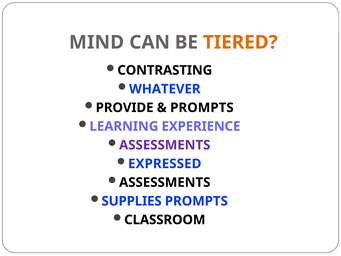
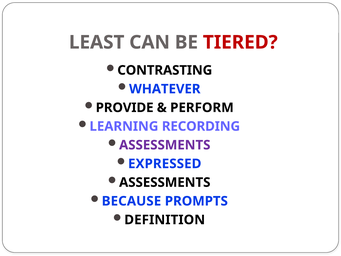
MIND: MIND -> LEAST
TIERED colour: orange -> red
PROMPTS at (202, 108): PROMPTS -> PERFORM
EXPERIENCE: EXPERIENCE -> RECORDING
SUPPLIES: SUPPLIES -> BECAUSE
CLASSROOM: CLASSROOM -> DEFINITION
